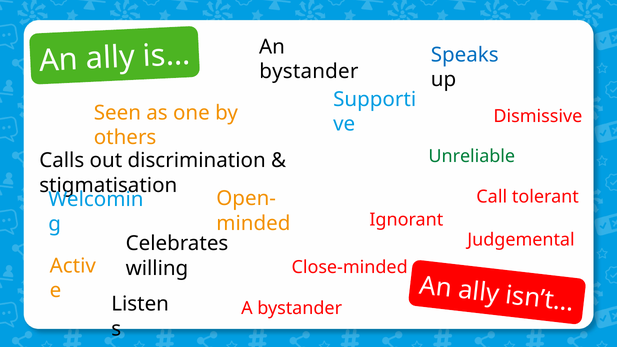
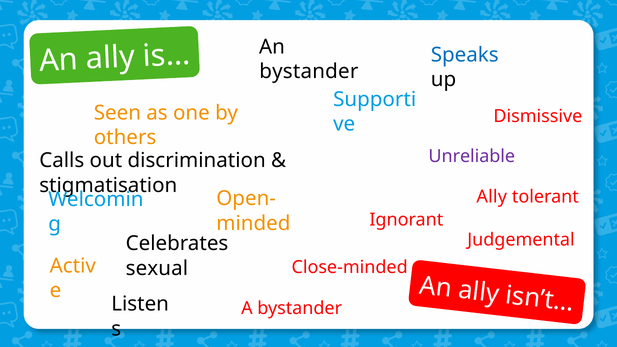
Unreliable colour: green -> purple
Call at (492, 197): Call -> Ally
willing: willing -> sexual
